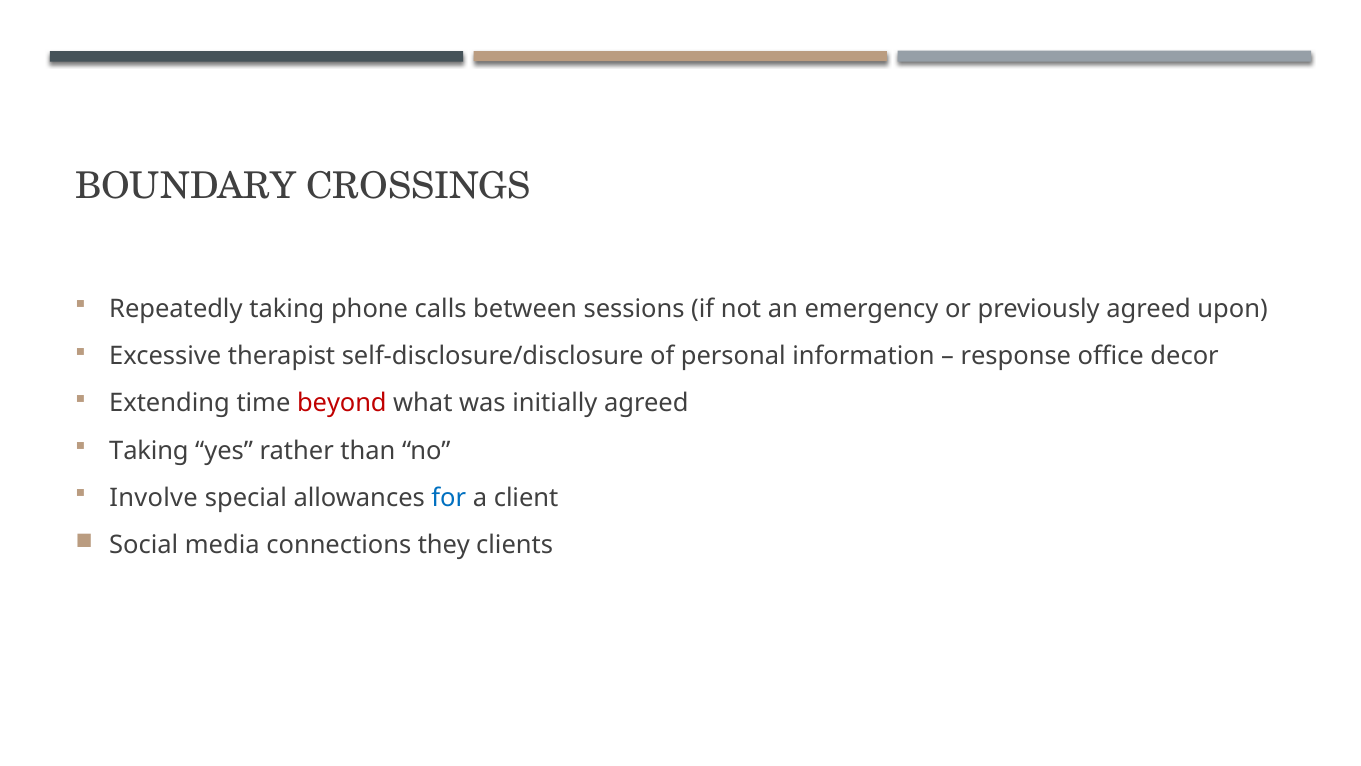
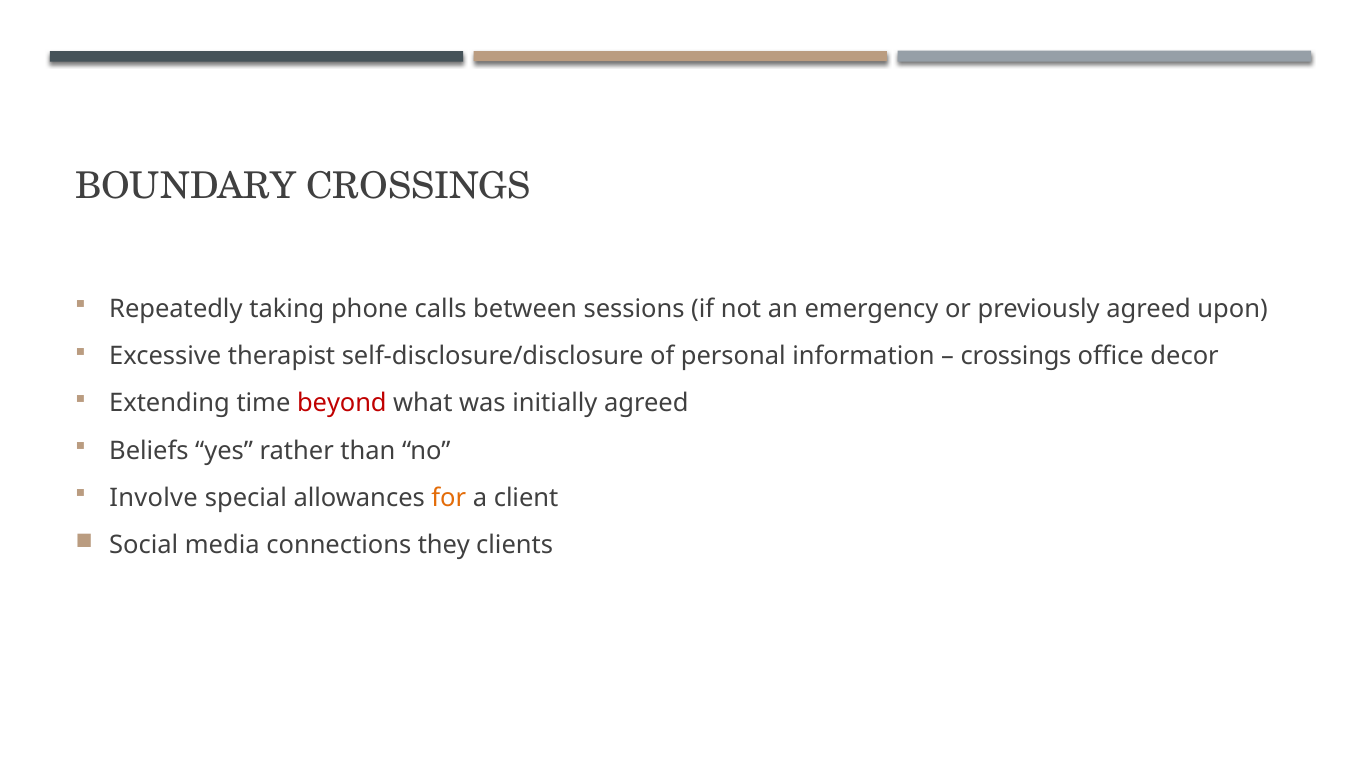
response at (1016, 356): response -> crossings
Taking at (149, 451): Taking -> Beliefs
for colour: blue -> orange
